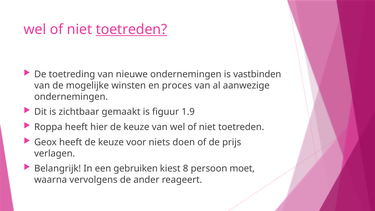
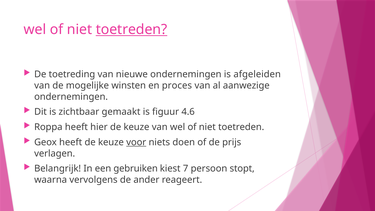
vastbinden: vastbinden -> afgeleiden
1.9: 1.9 -> 4.6
voor underline: none -> present
8: 8 -> 7
moet: moet -> stopt
